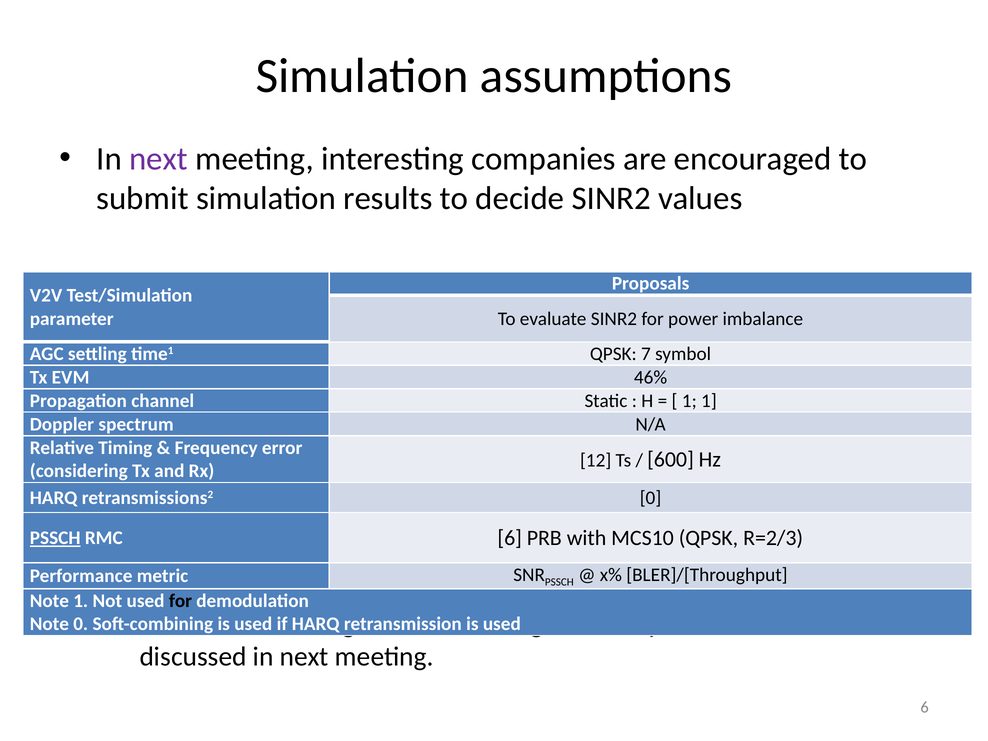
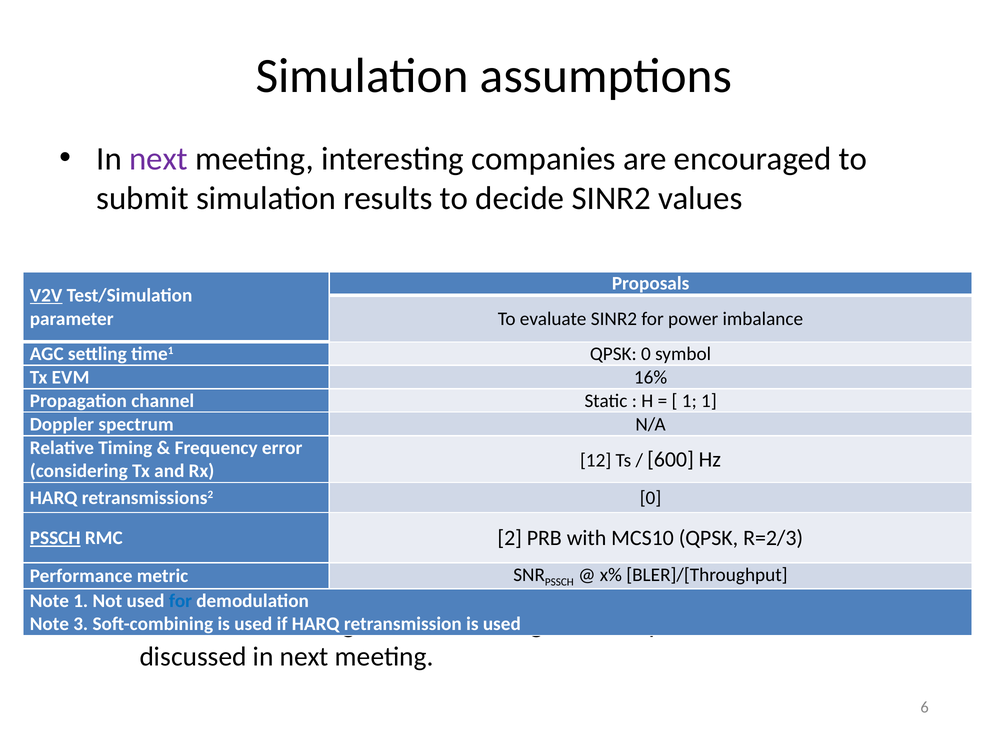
V2V underline: none -> present
QPSK 7: 7 -> 0
46%: 46% -> 16%
RMC 6: 6 -> 2
for at (180, 601) colour: black -> blue
Note 0: 0 -> 3
